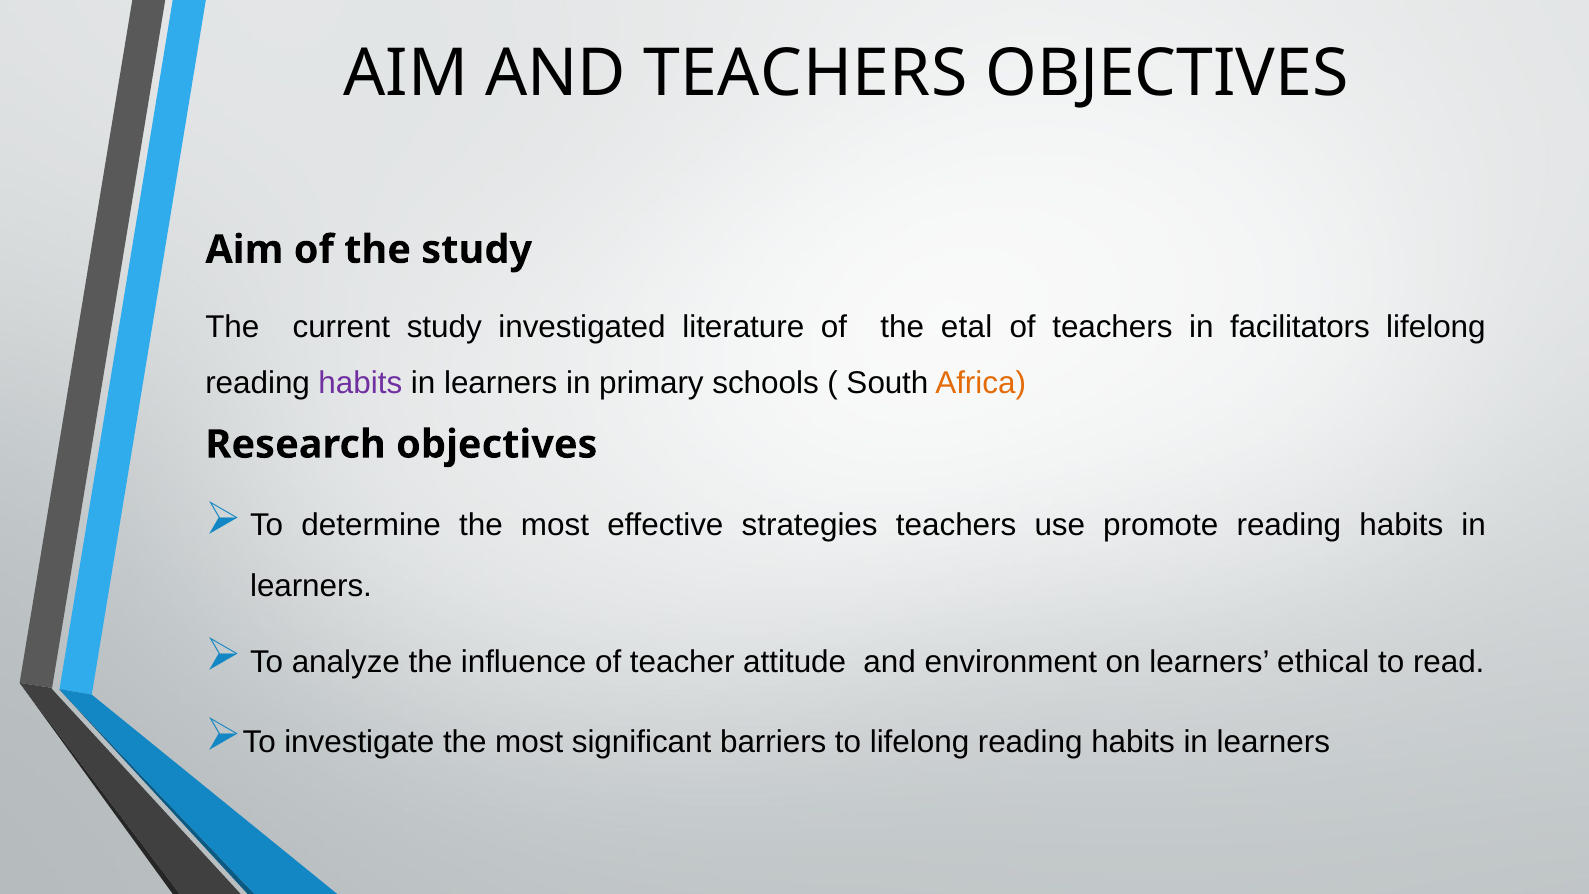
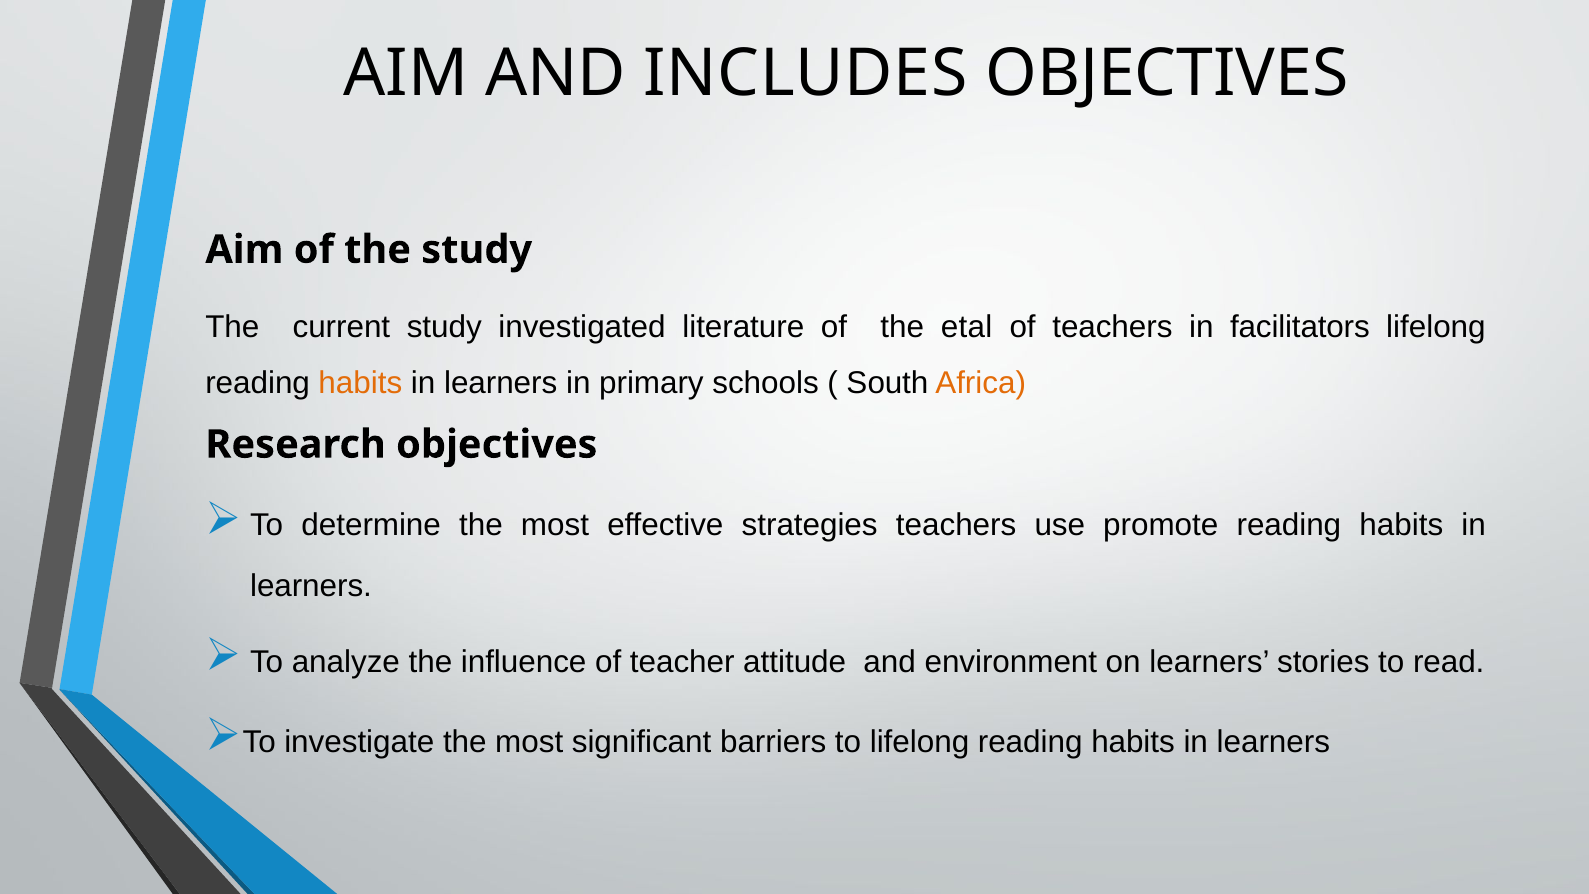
AND TEACHERS: TEACHERS -> INCLUDES
habits at (360, 383) colour: purple -> orange
ethical: ethical -> stories
